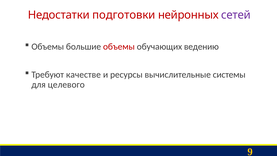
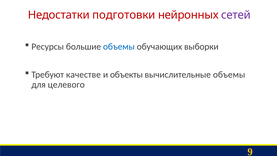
Объемы at (48, 47): Объемы -> Ресурсы
объемы at (119, 47) colour: red -> blue
ведению: ведению -> выборки
ресурсы: ресурсы -> объекты
вычислительные системы: системы -> объемы
